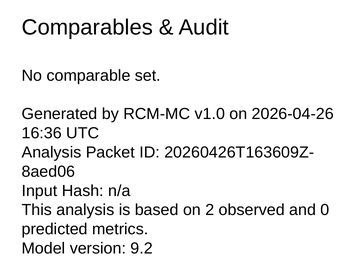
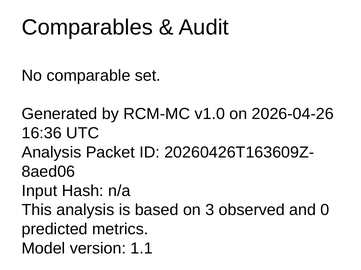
2: 2 -> 3
9.2: 9.2 -> 1.1
